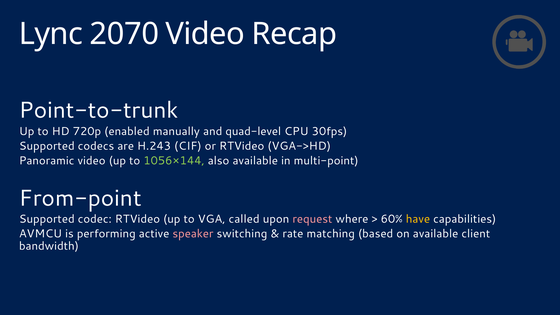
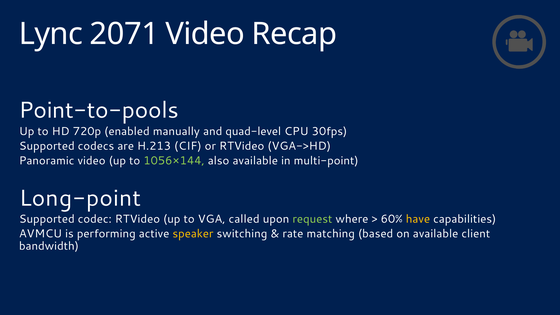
2070: 2070 -> 2071
Point-to-trunk: Point-to-trunk -> Point-to-pools
H.243: H.243 -> H.213
From-point: From-point -> Long-point
request colour: pink -> light green
speaker colour: pink -> yellow
